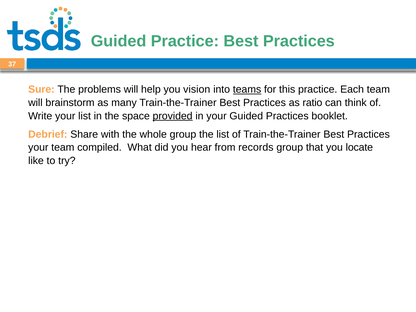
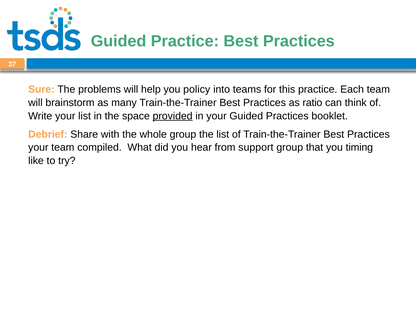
vision: vision -> policy
teams underline: present -> none
records: records -> support
locate: locate -> timing
